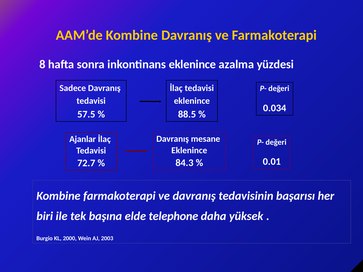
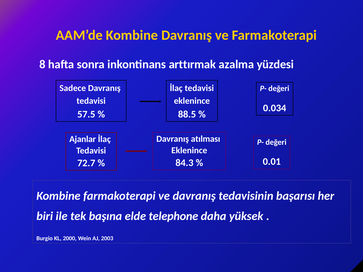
inkontinans eklenince: eklenince -> arttırmak
mesane: mesane -> atılması
